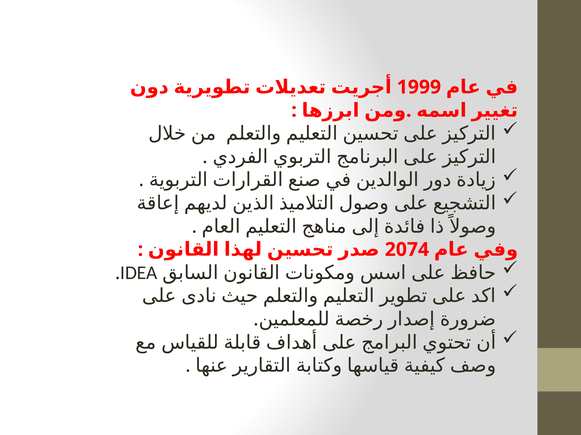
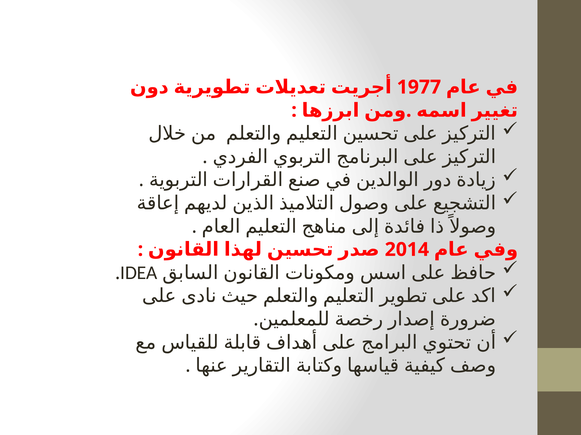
1999: 1999 -> 1977
2074: 2074 -> 2014
